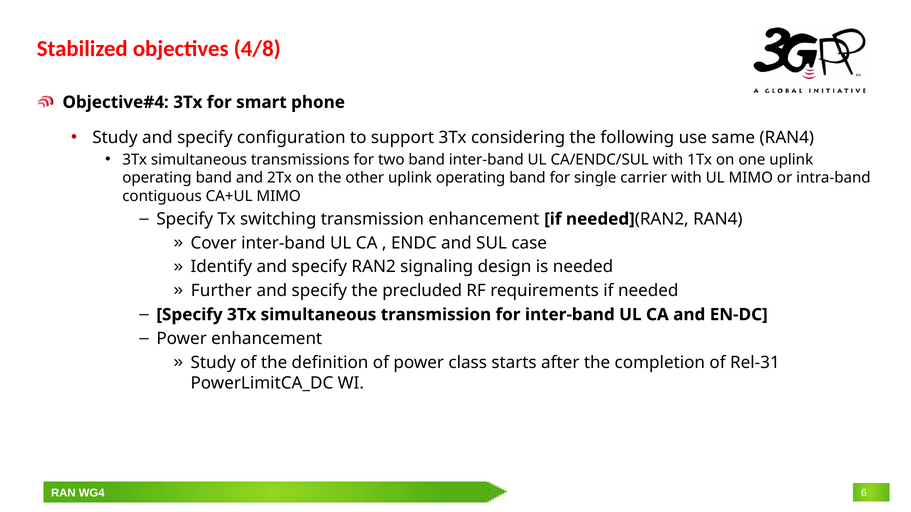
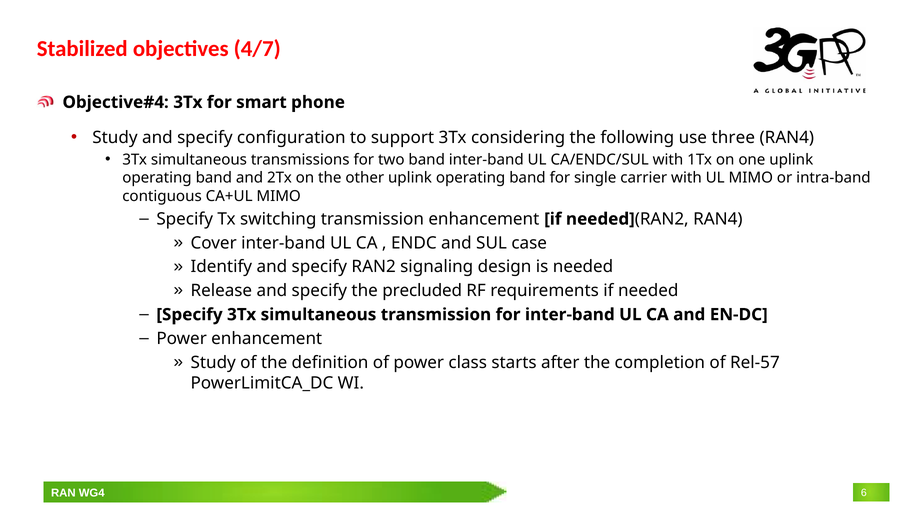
4/8: 4/8 -> 4/7
same: same -> three
Further: Further -> Release
Rel-31: Rel-31 -> Rel-57
